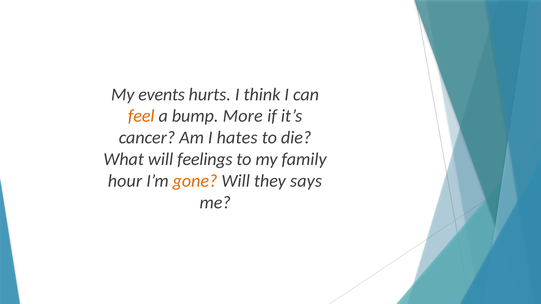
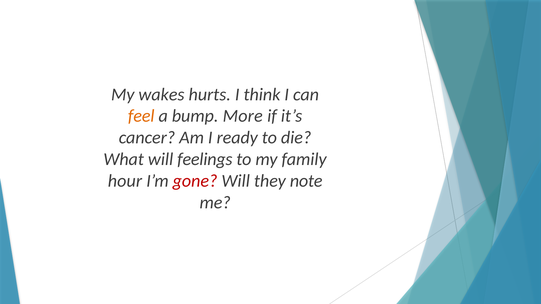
events: events -> wakes
hates: hates -> ready
gone colour: orange -> red
says: says -> note
